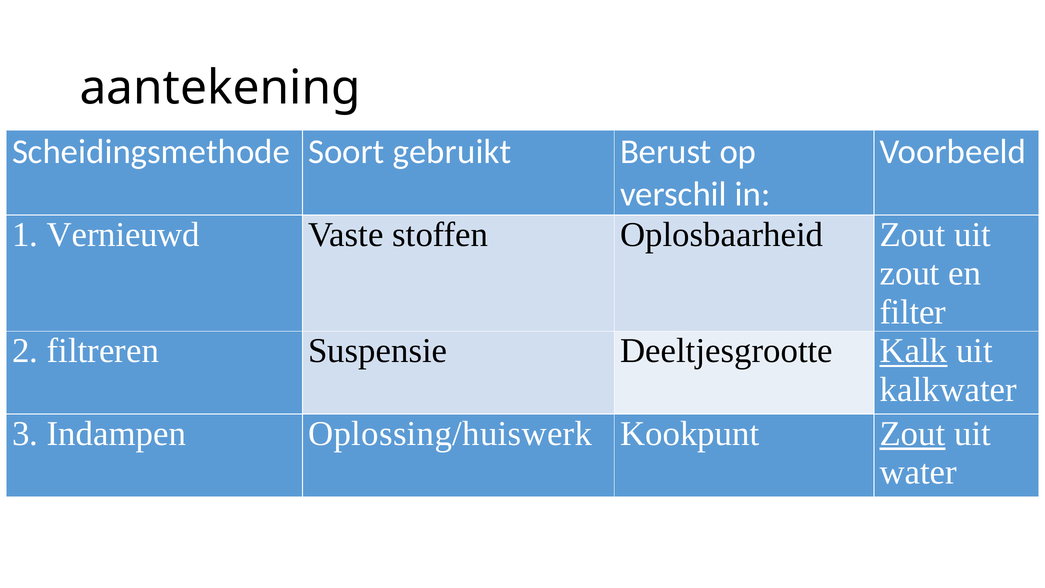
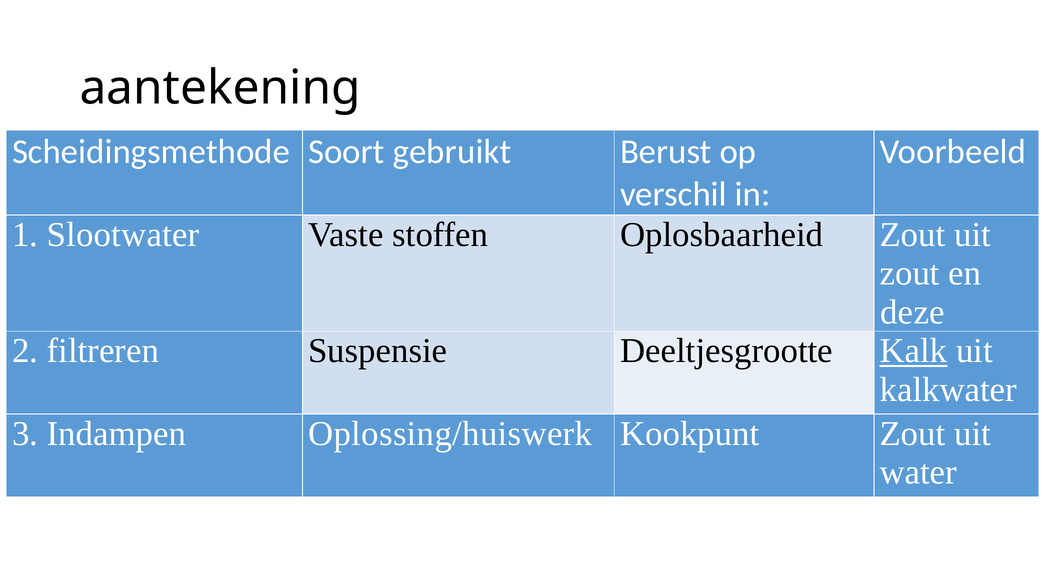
Vernieuwd: Vernieuwd -> Slootwater
filter: filter -> deze
Zout at (913, 434) underline: present -> none
